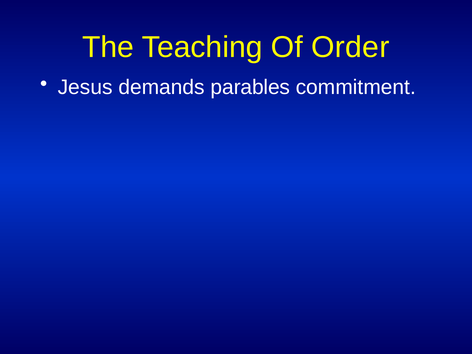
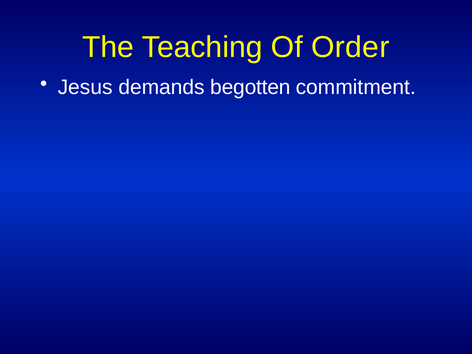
parables: parables -> begotten
